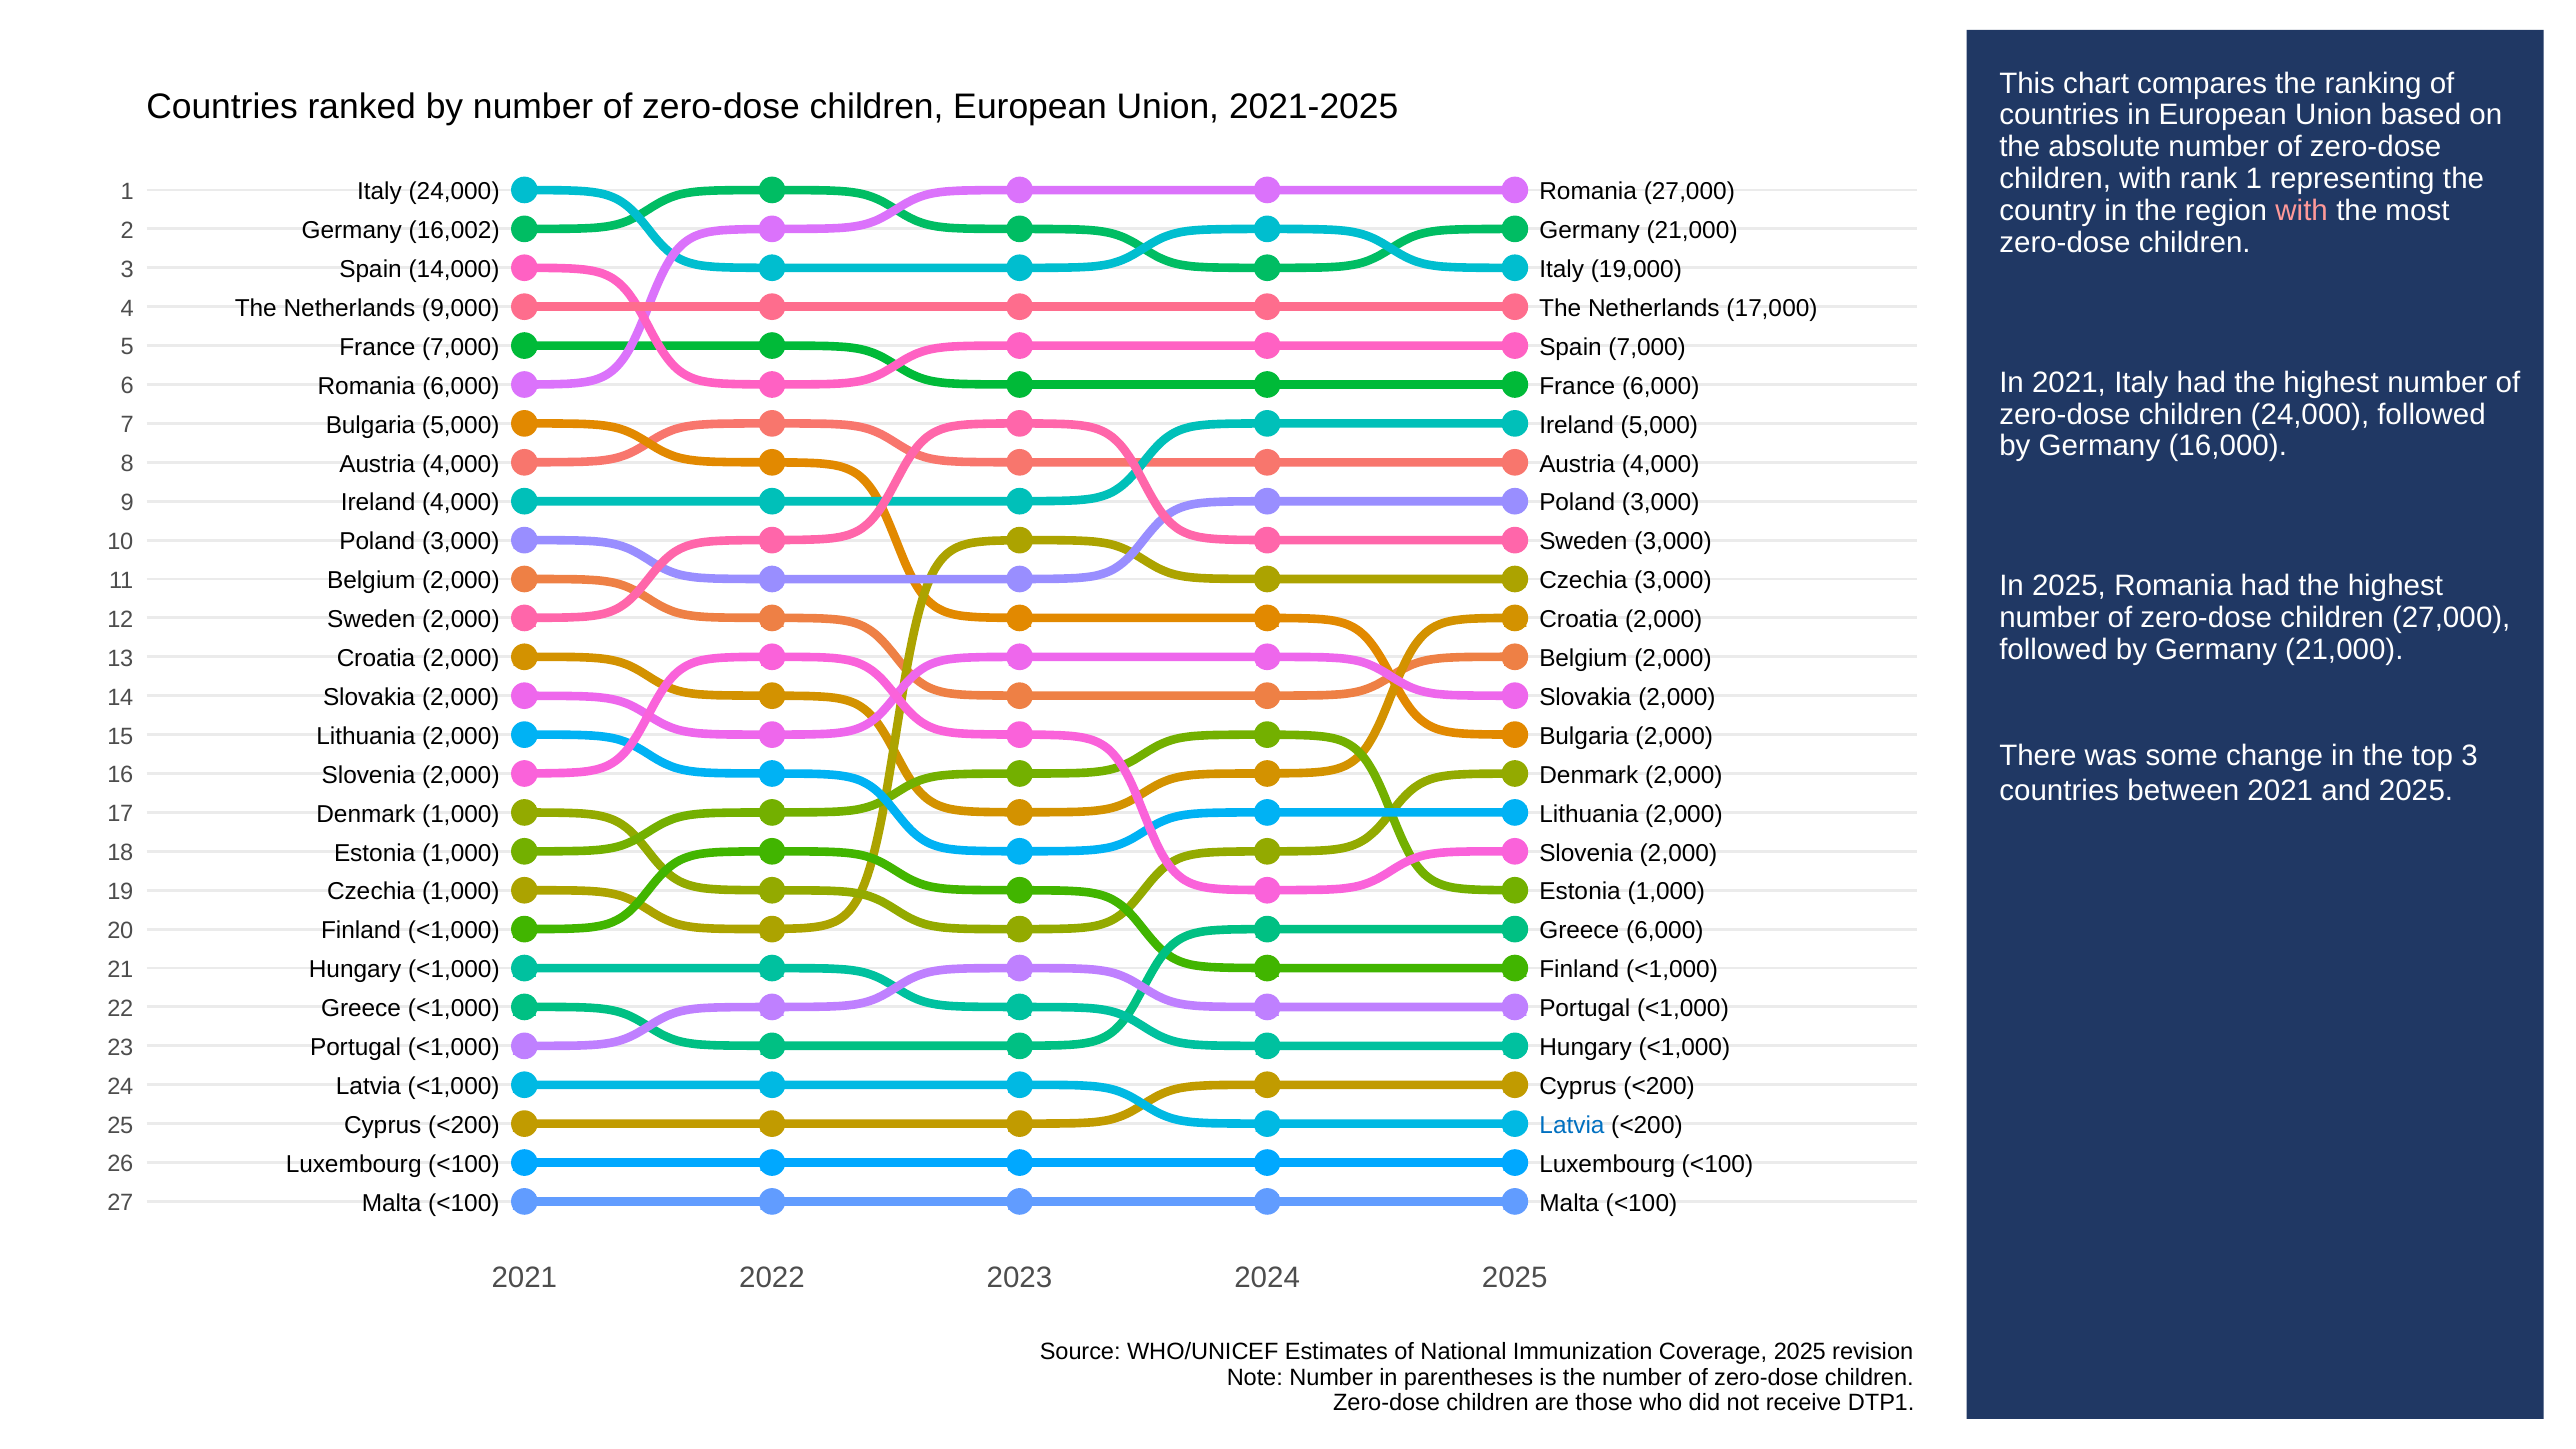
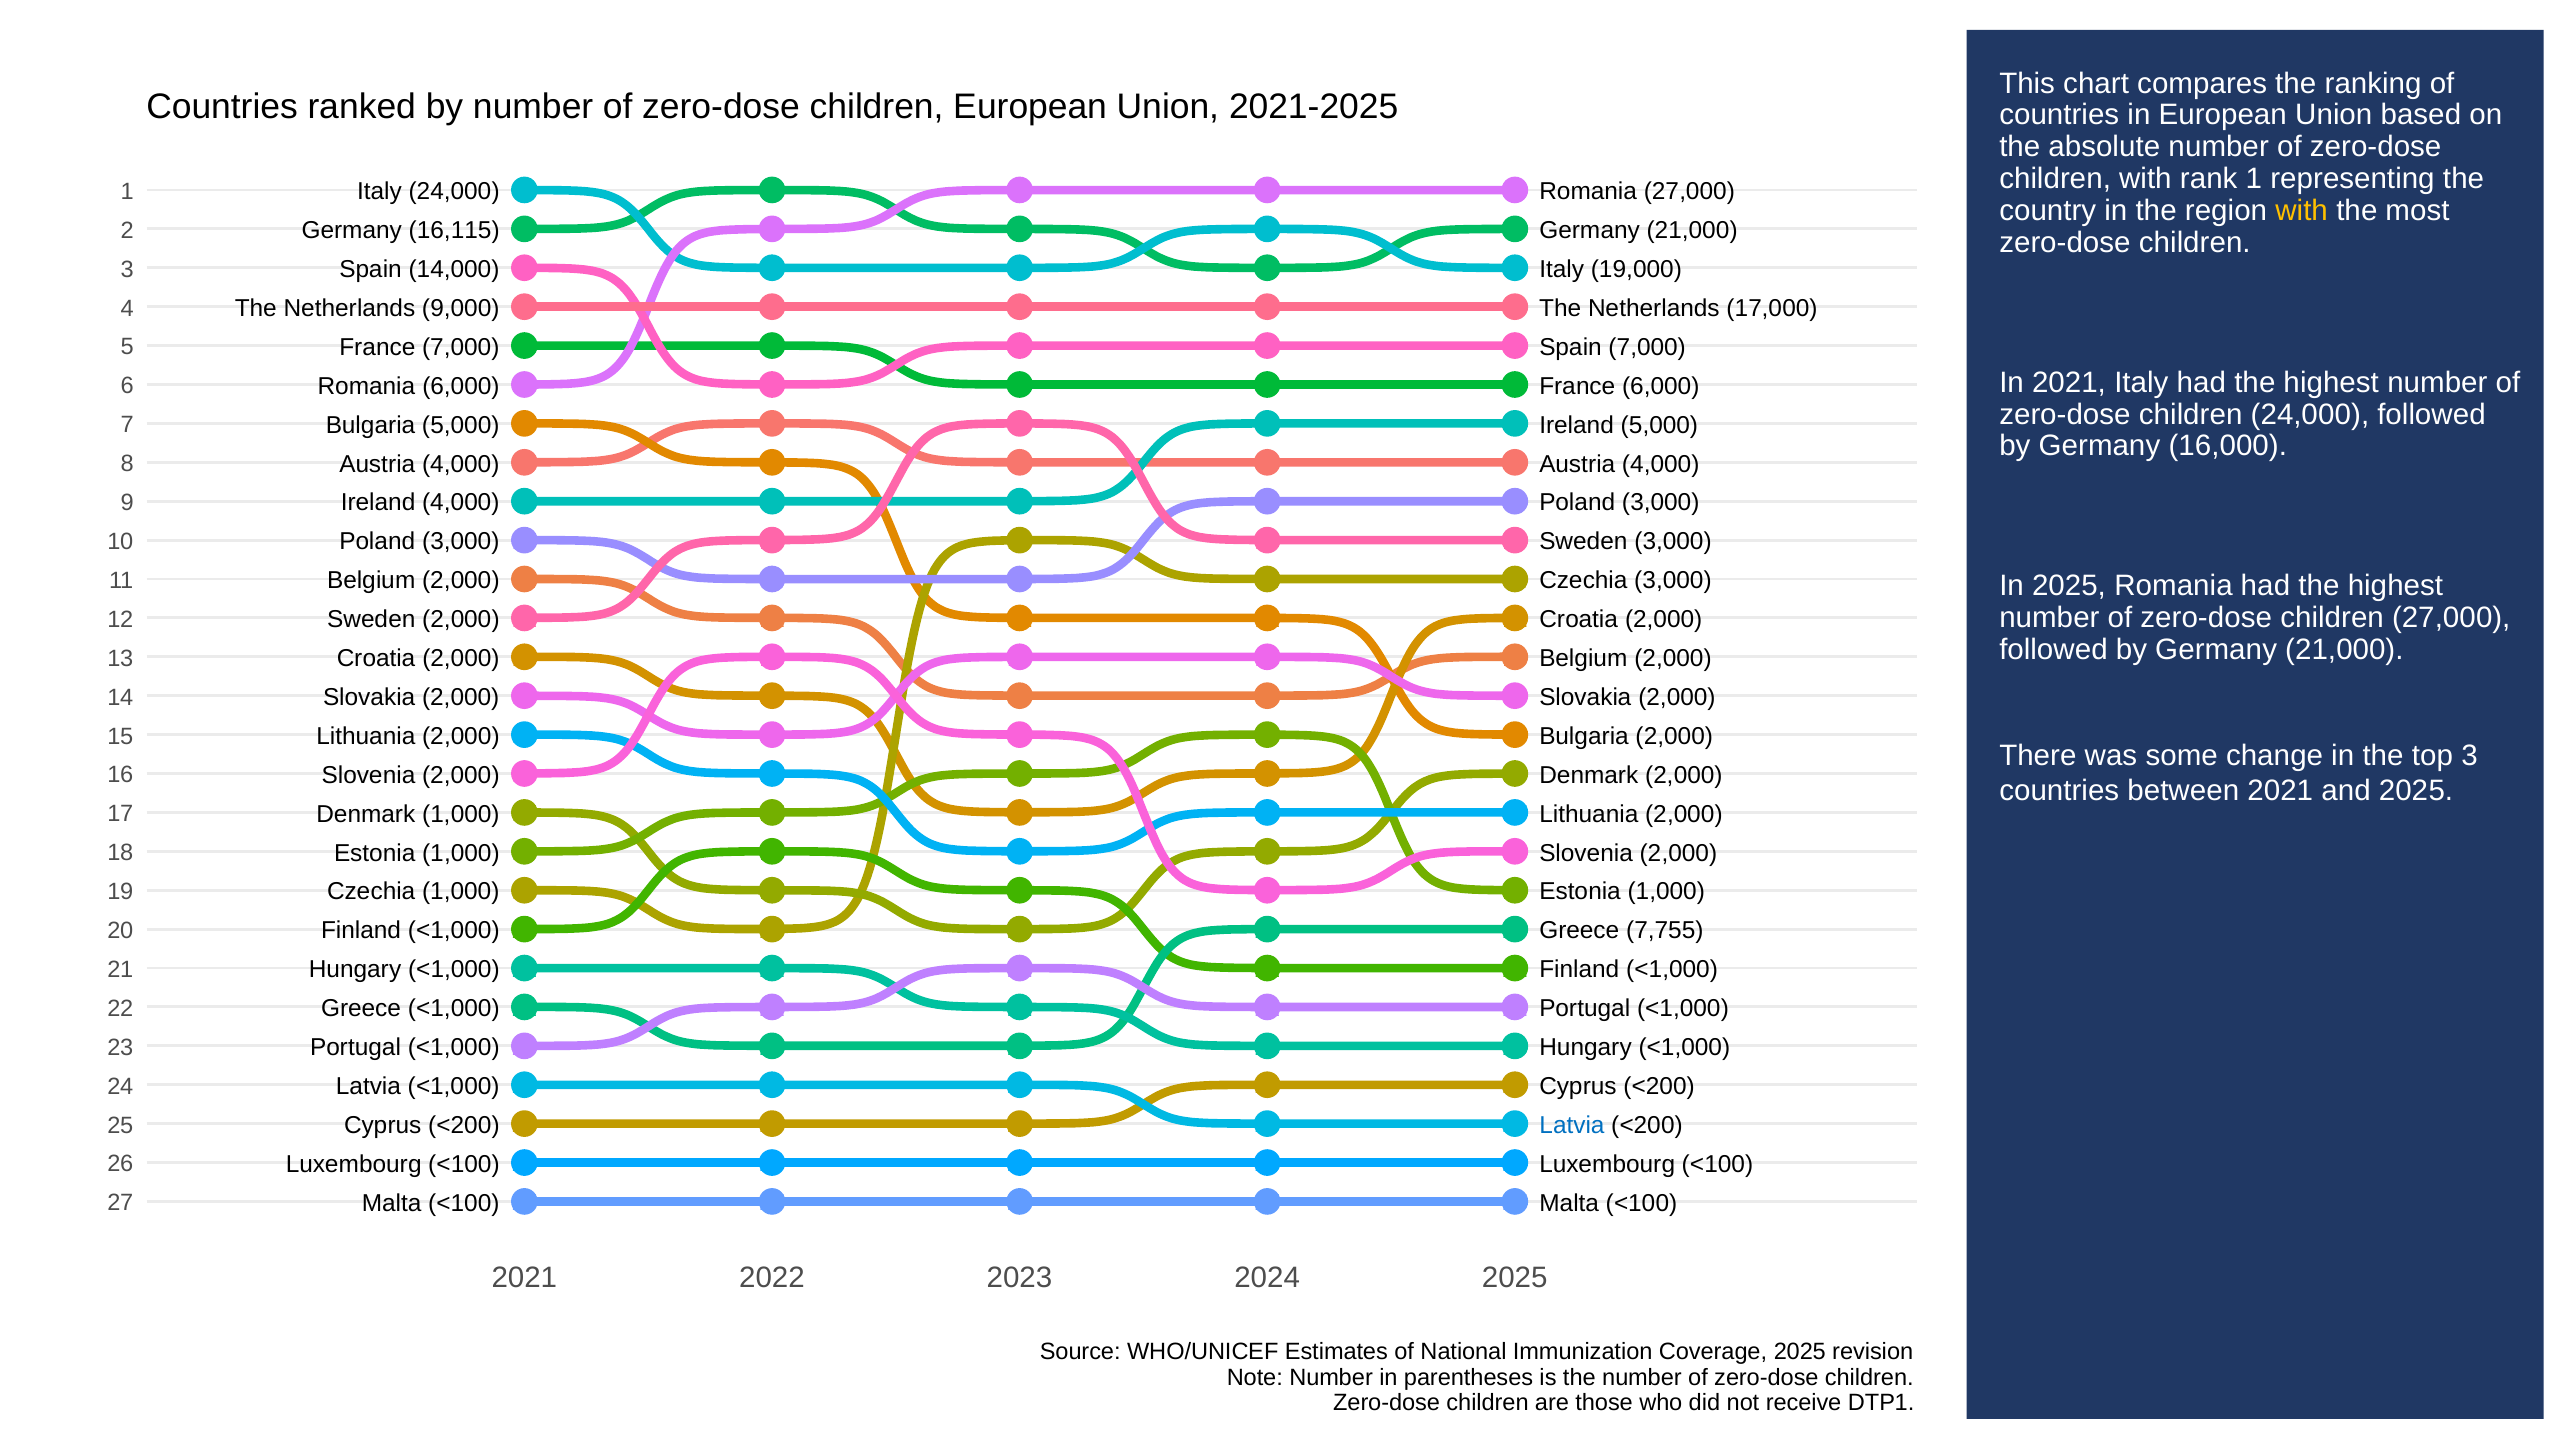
with at (2302, 211) colour: pink -> yellow
16,002: 16,002 -> 16,115
Greece 6,000: 6,000 -> 7,755
